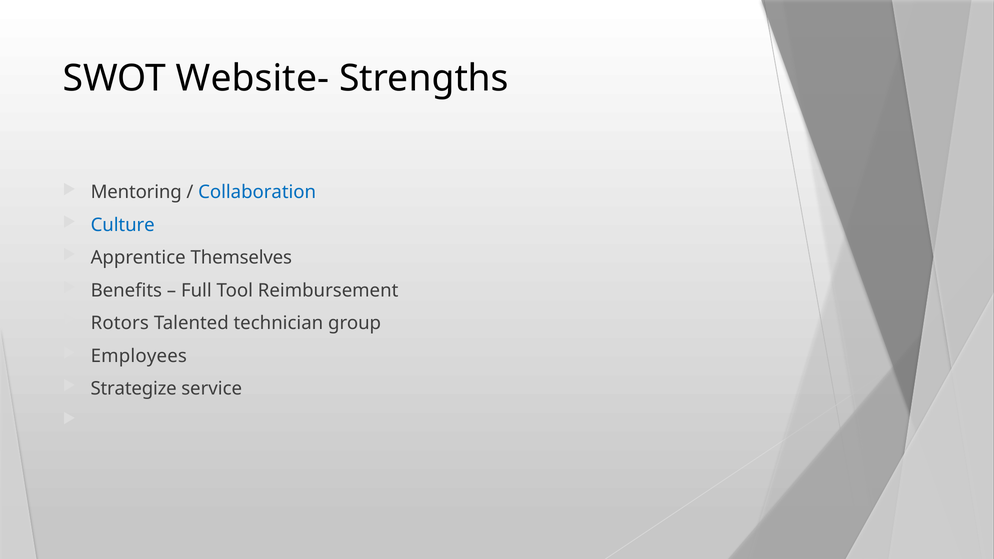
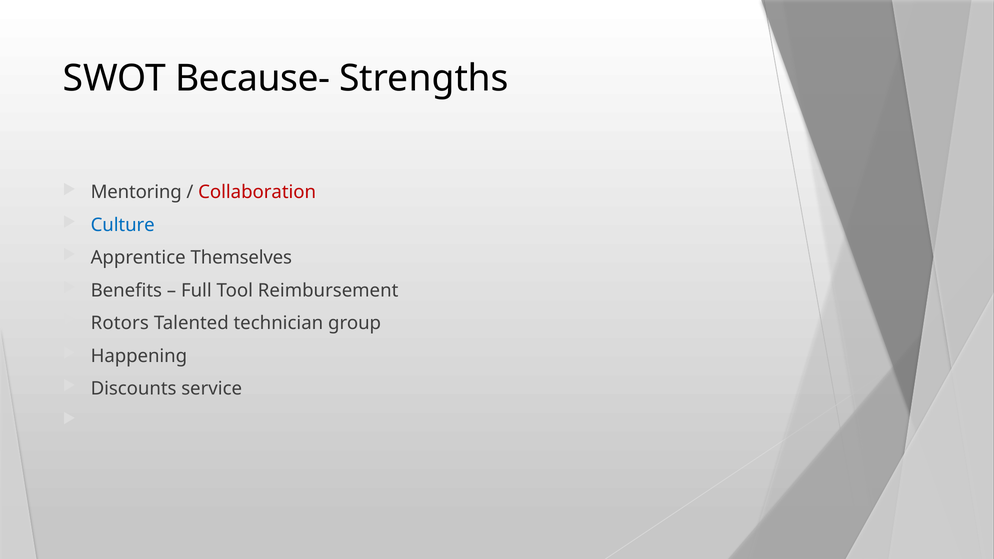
Website-: Website- -> Because-
Collaboration colour: blue -> red
Employees: Employees -> Happening
Strategize: Strategize -> Discounts
